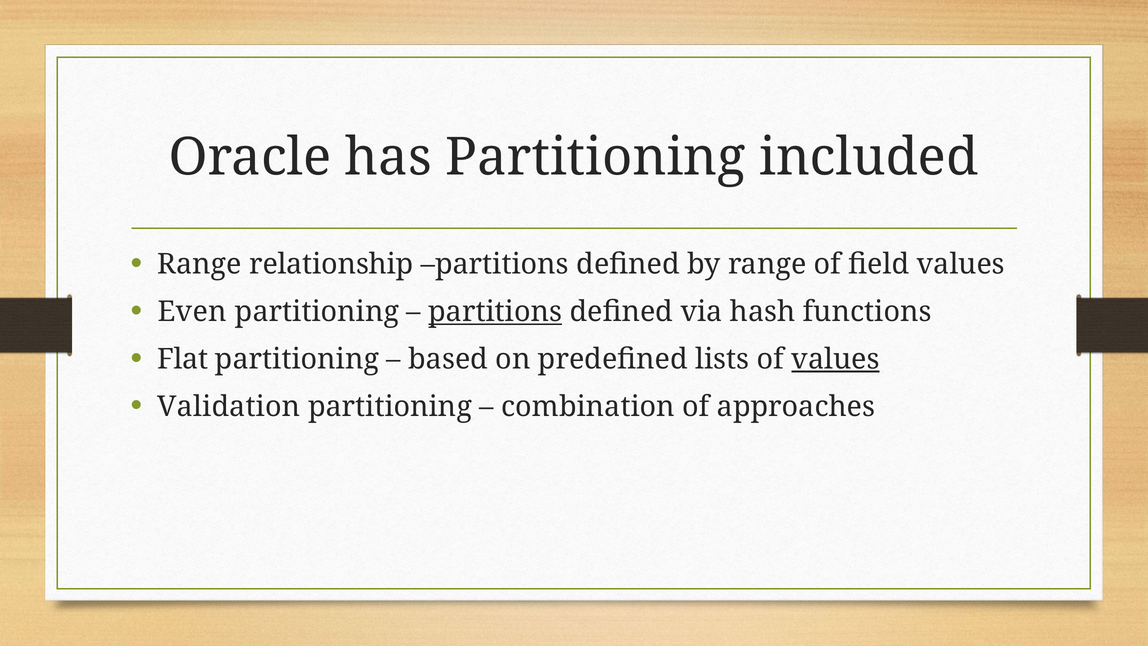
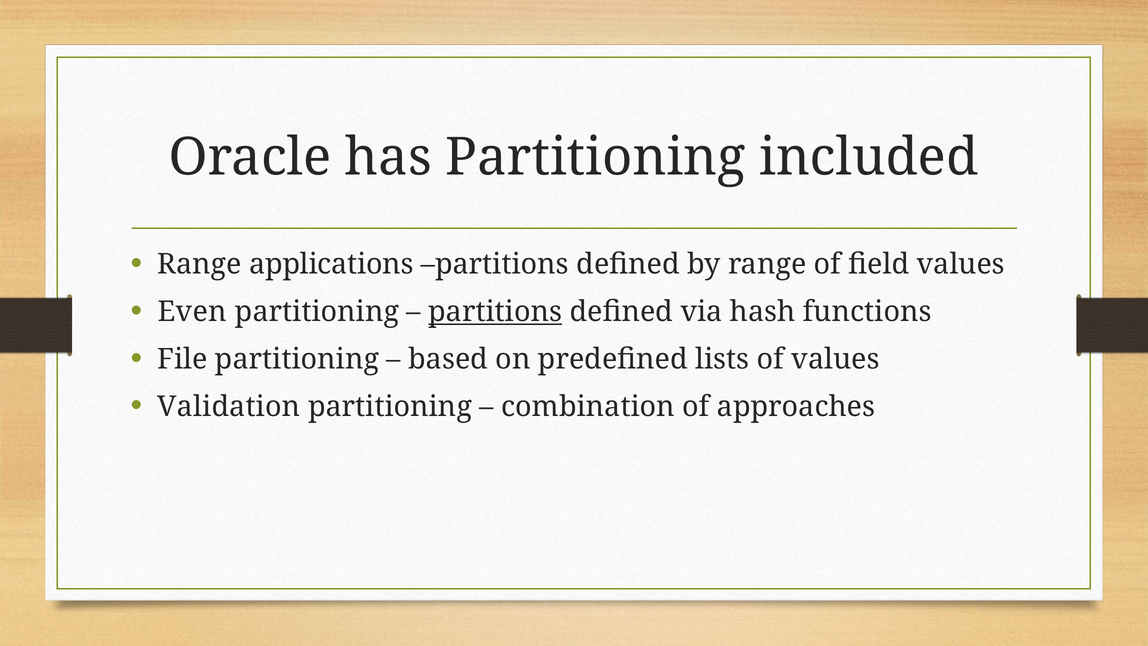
relationship: relationship -> applications
Flat: Flat -> File
values at (836, 359) underline: present -> none
